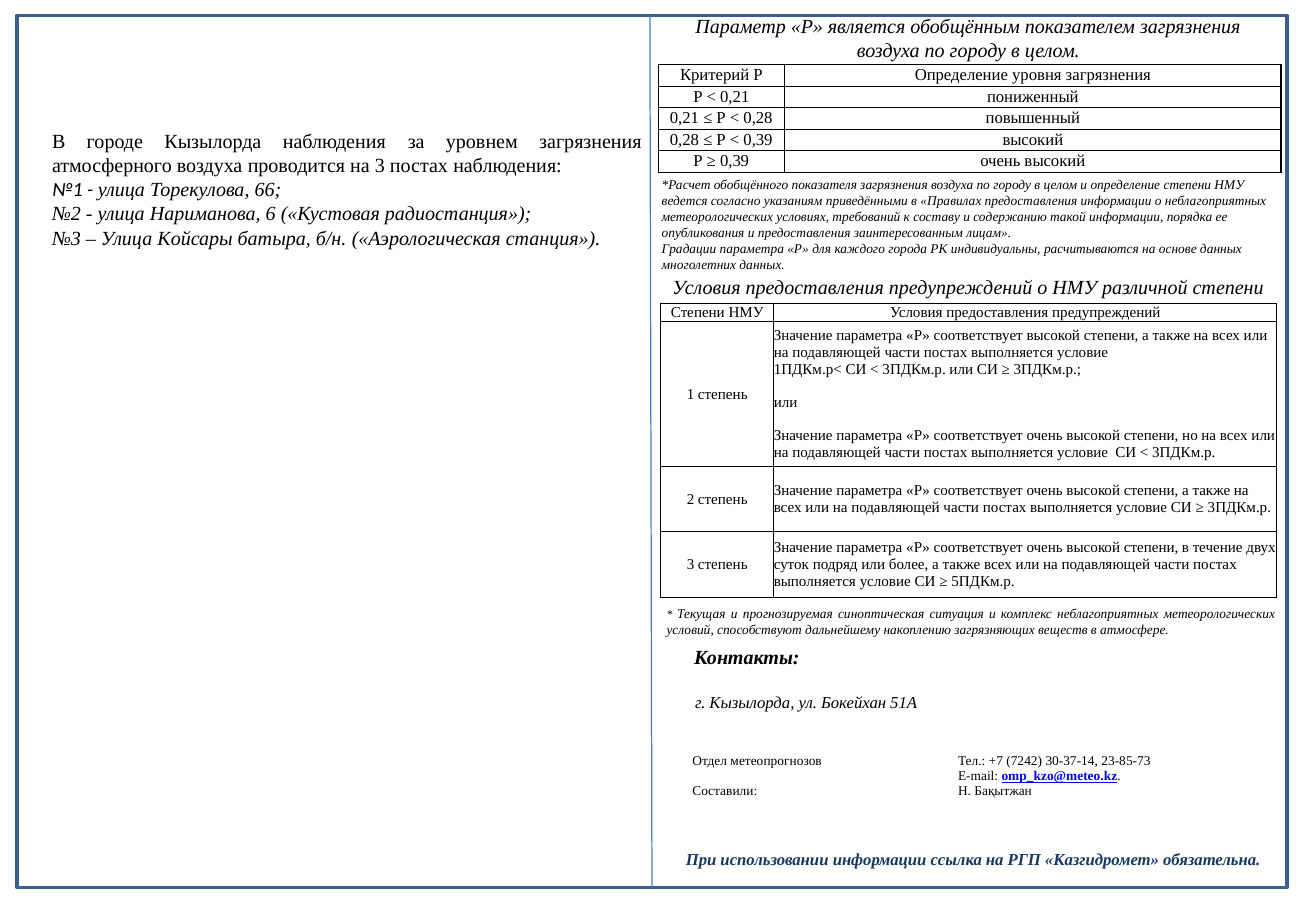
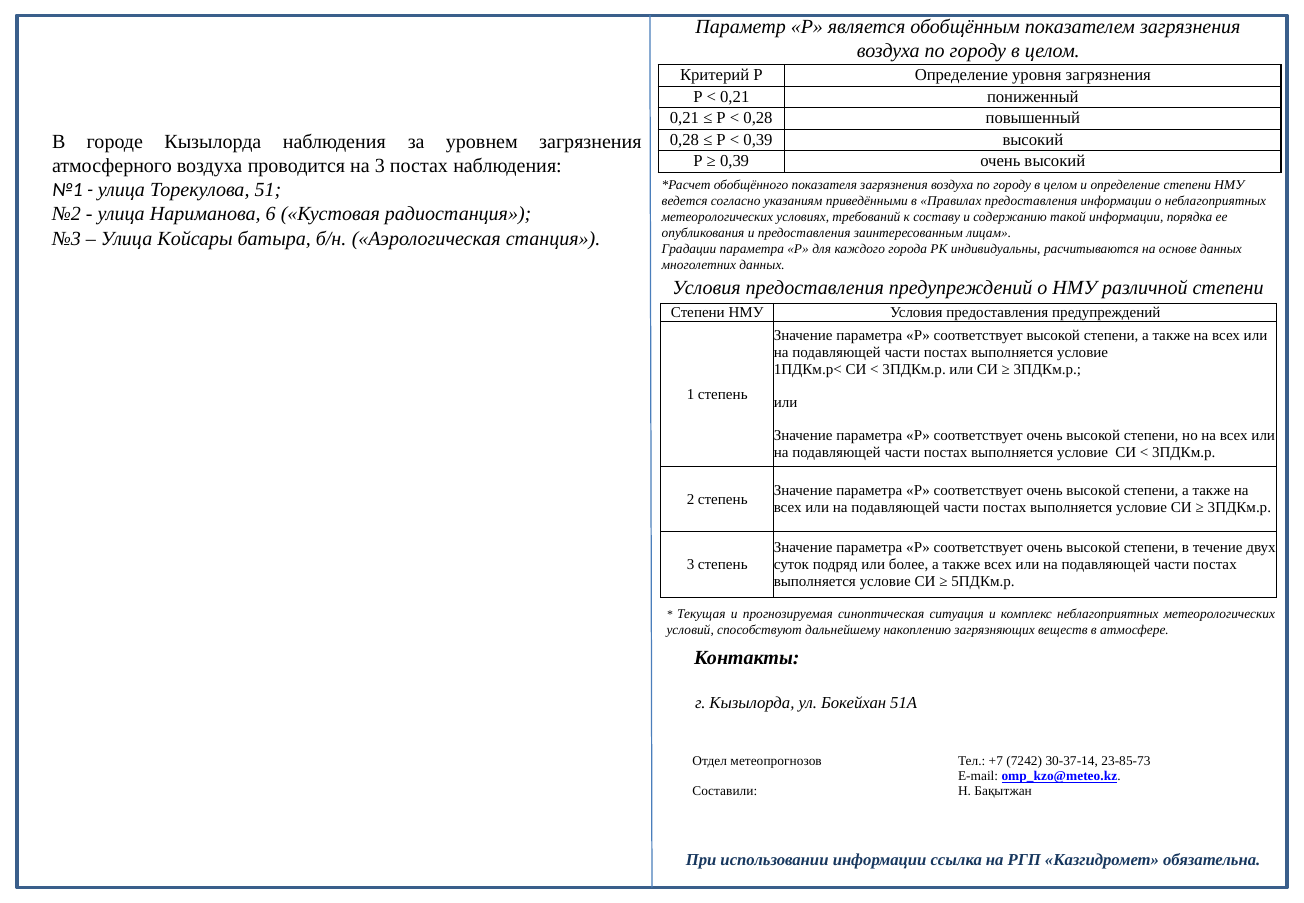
66: 66 -> 51
